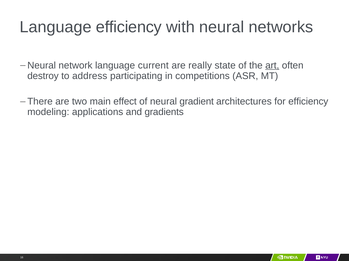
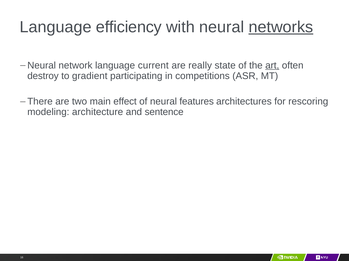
networks underline: none -> present
address: address -> gradient
gradient: gradient -> features
for efficiency: efficiency -> rescoring
applications: applications -> architecture
gradients: gradients -> sentence
